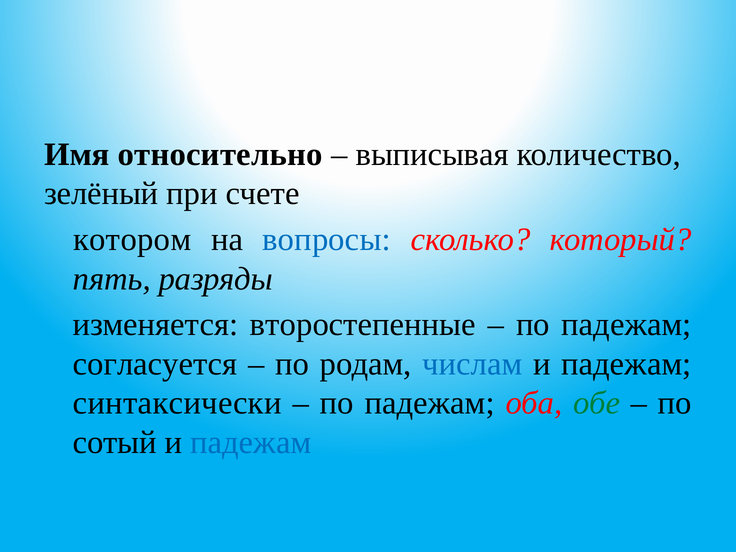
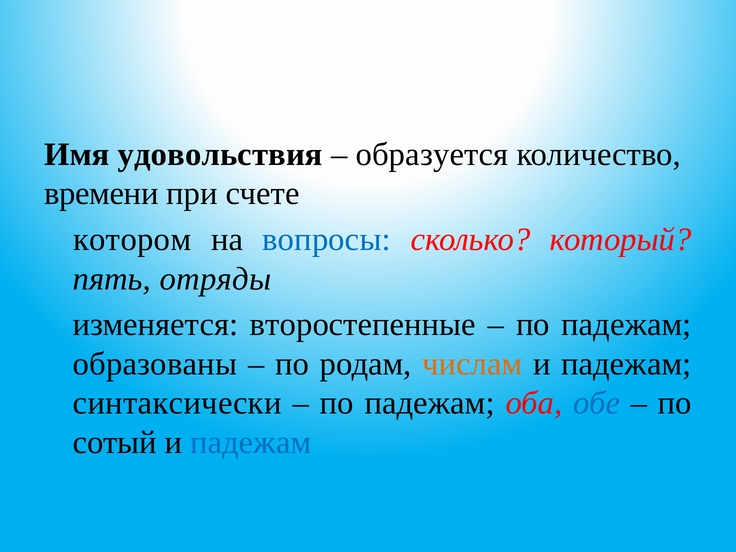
относительно: относительно -> удовольствия
выписывая: выписывая -> образуется
зелёный: зелёный -> времени
разряды: разряды -> отряды
согласуется: согласуется -> образованы
числам colour: blue -> orange
обе colour: green -> blue
